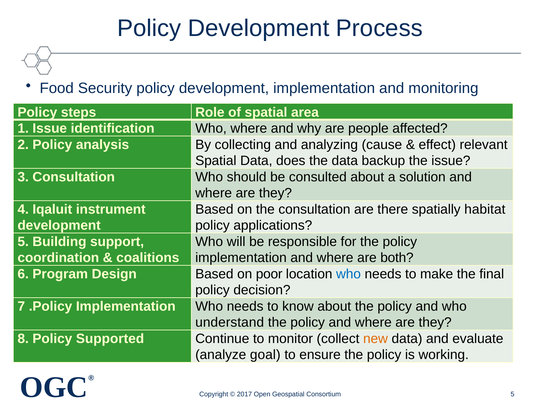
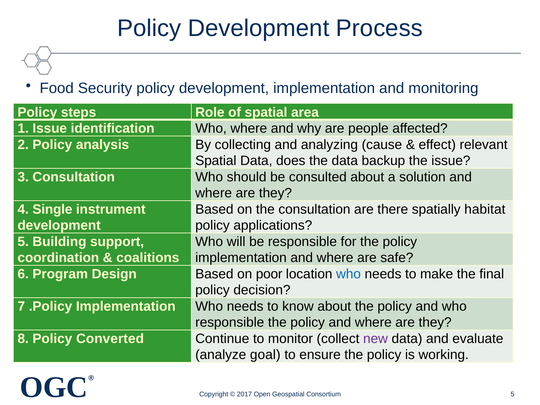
Iqaluit: Iqaluit -> Single
both: both -> safe
understand at (230, 323): understand -> responsible
Supported: Supported -> Converted
new colour: orange -> purple
